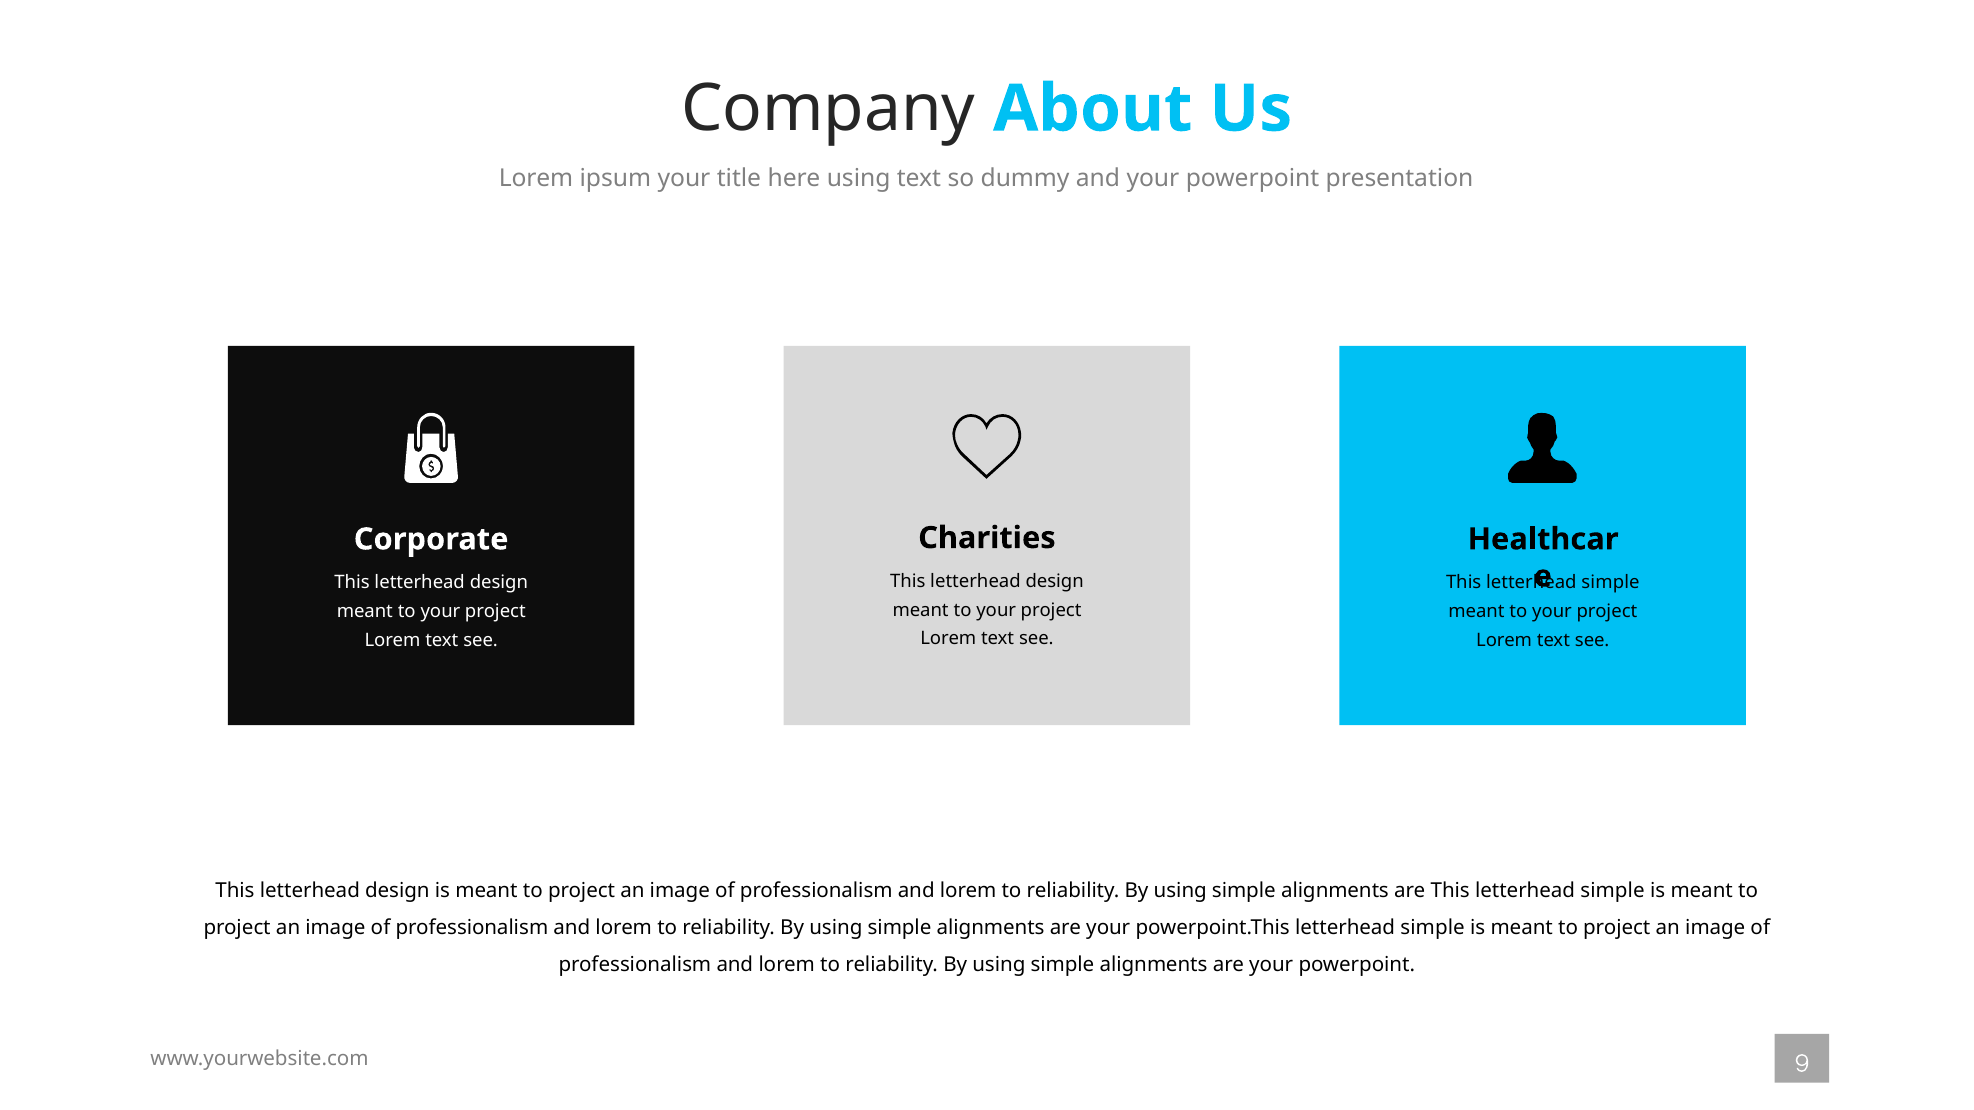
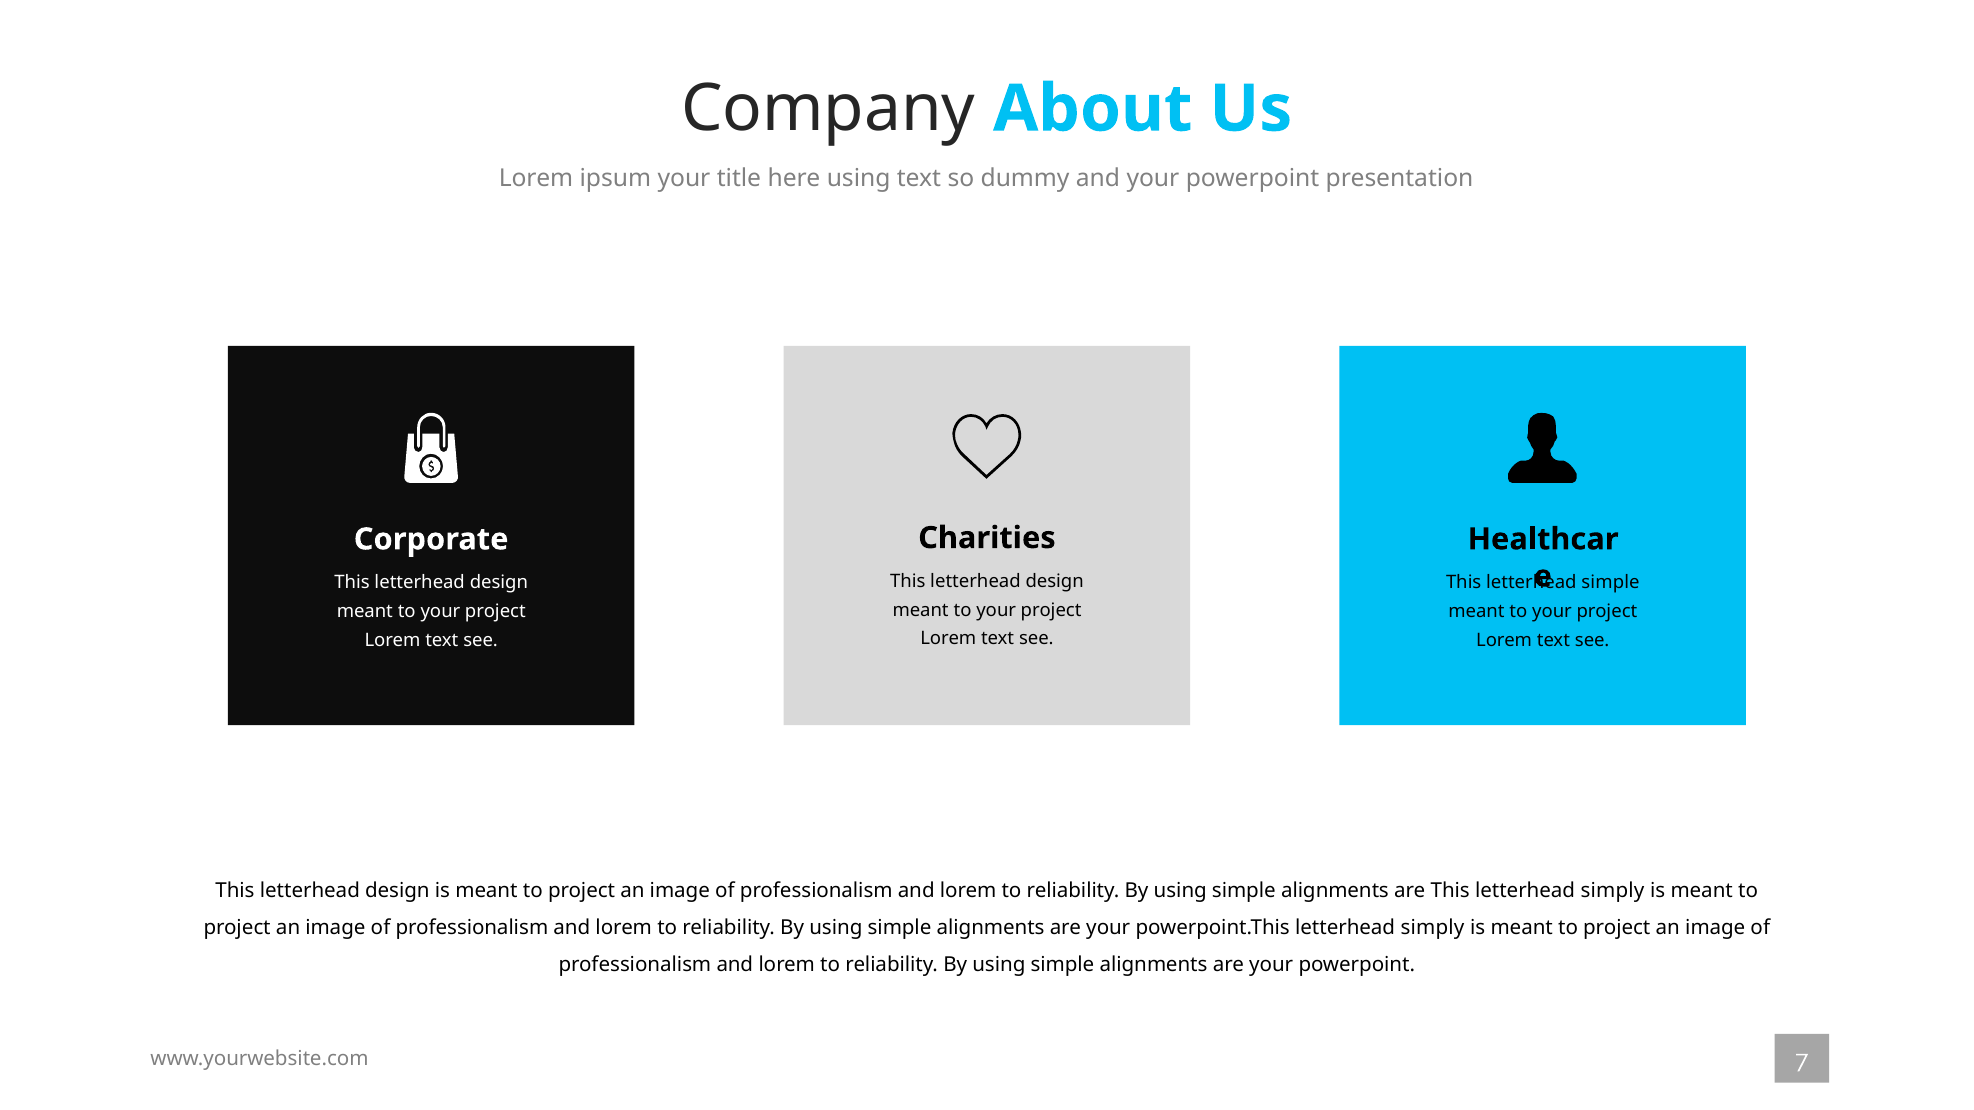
are This letterhead simple: simple -> simply
powerpoint.This letterhead simple: simple -> simply
9: 9 -> 7
